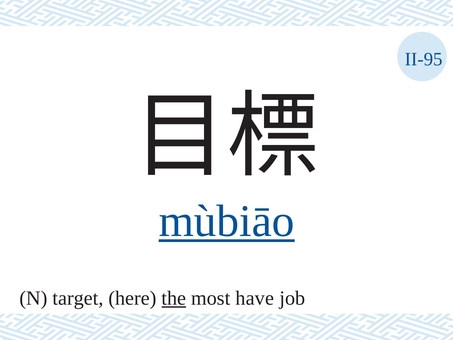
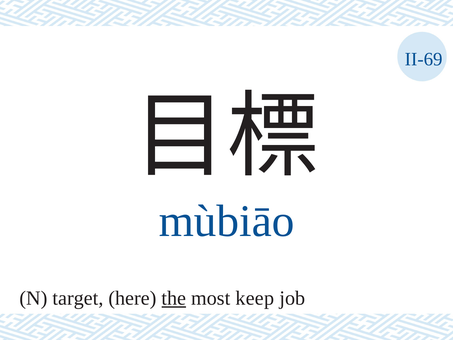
II-95: II-95 -> II-69
mùbiāo underline: present -> none
have: have -> keep
